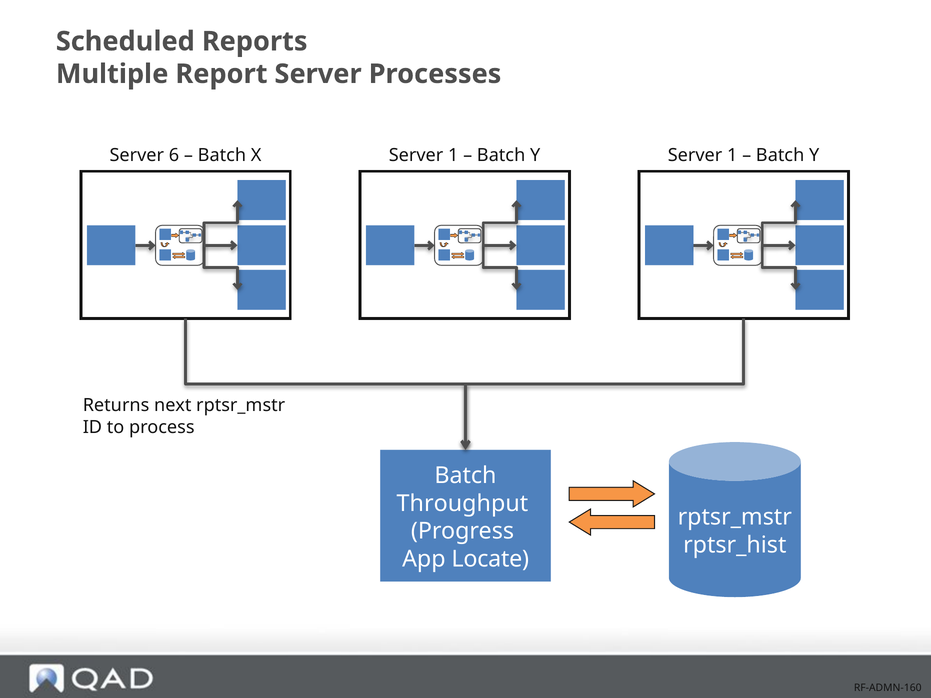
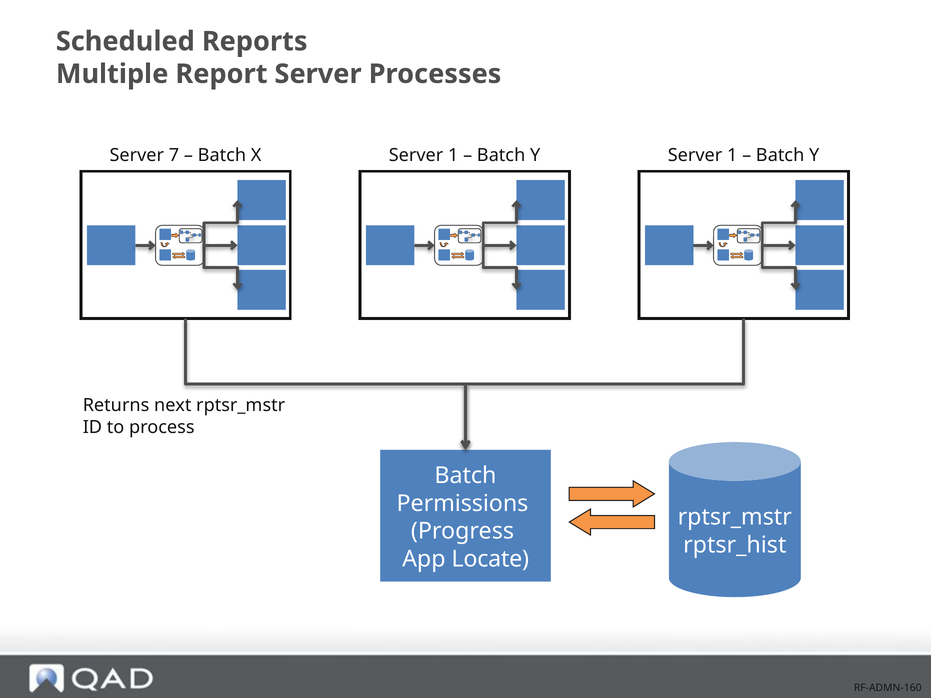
6: 6 -> 7
Throughput: Throughput -> Permissions
